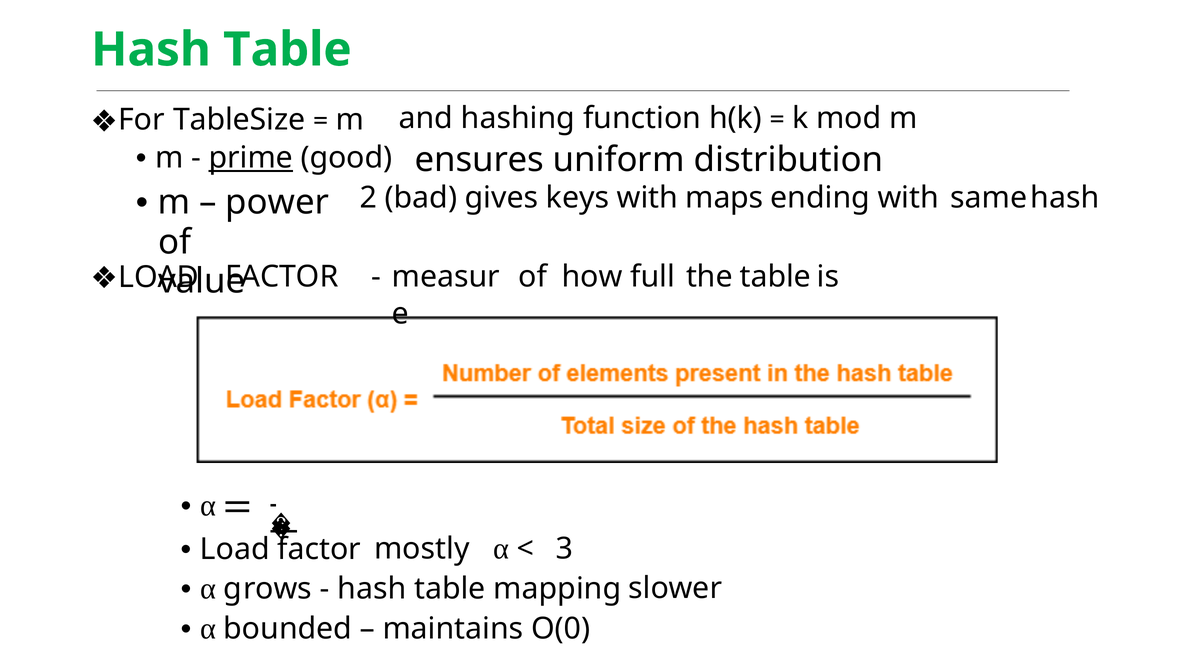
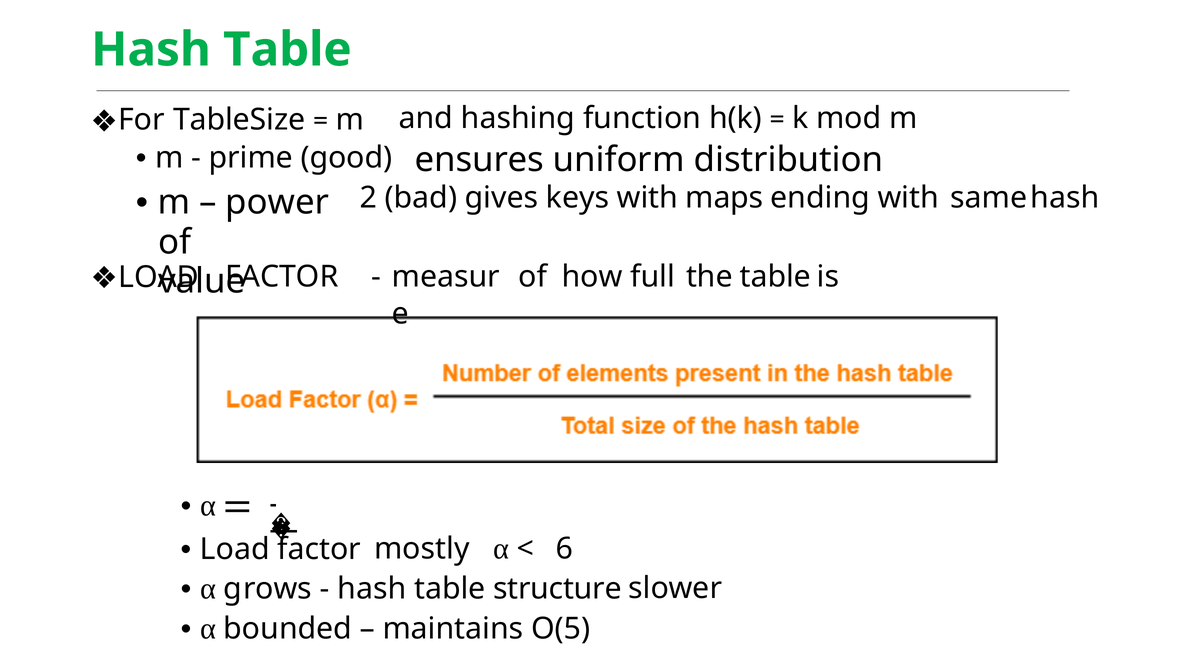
prime underline: present -> none
3: 3 -> 6
mapping: mapping -> structure
O(0: O(0 -> O(5
